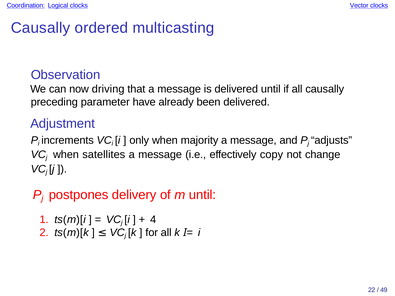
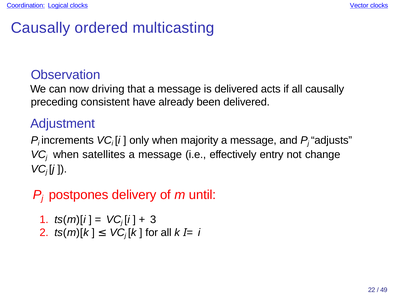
delivered until: until -> acts
parameter: parameter -> consistent
copy: copy -> entry
4: 4 -> 3
